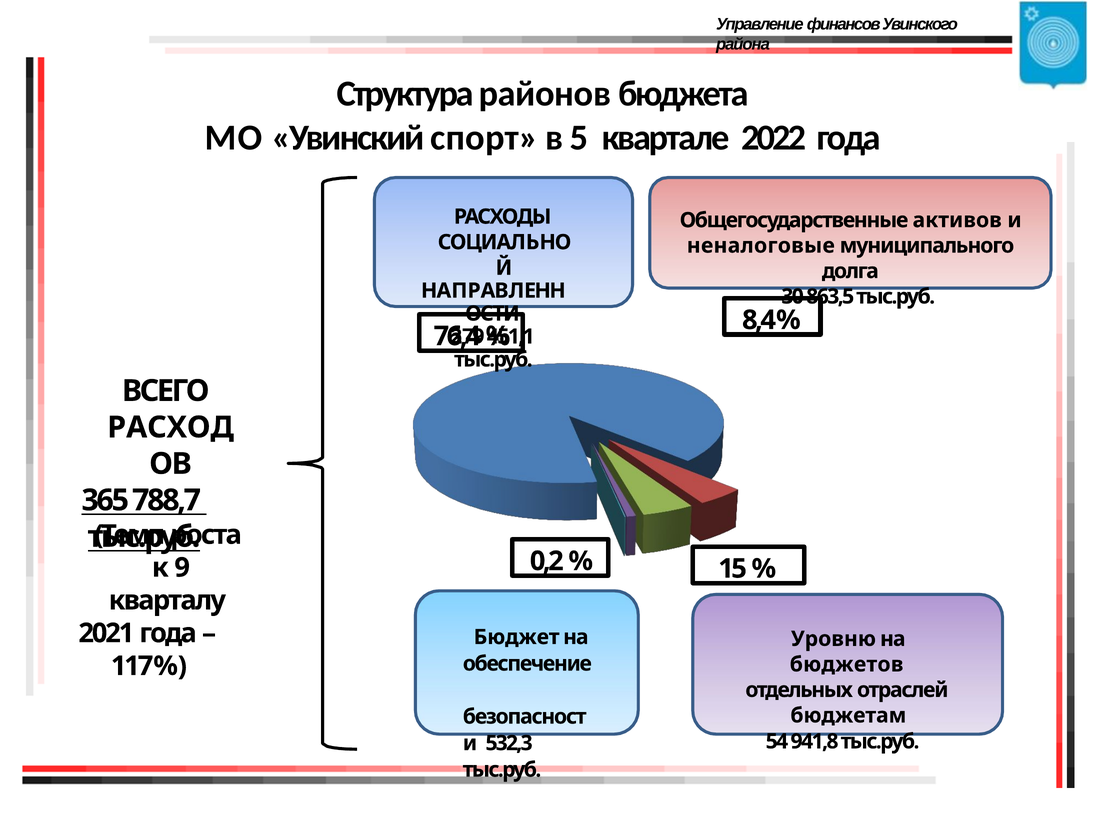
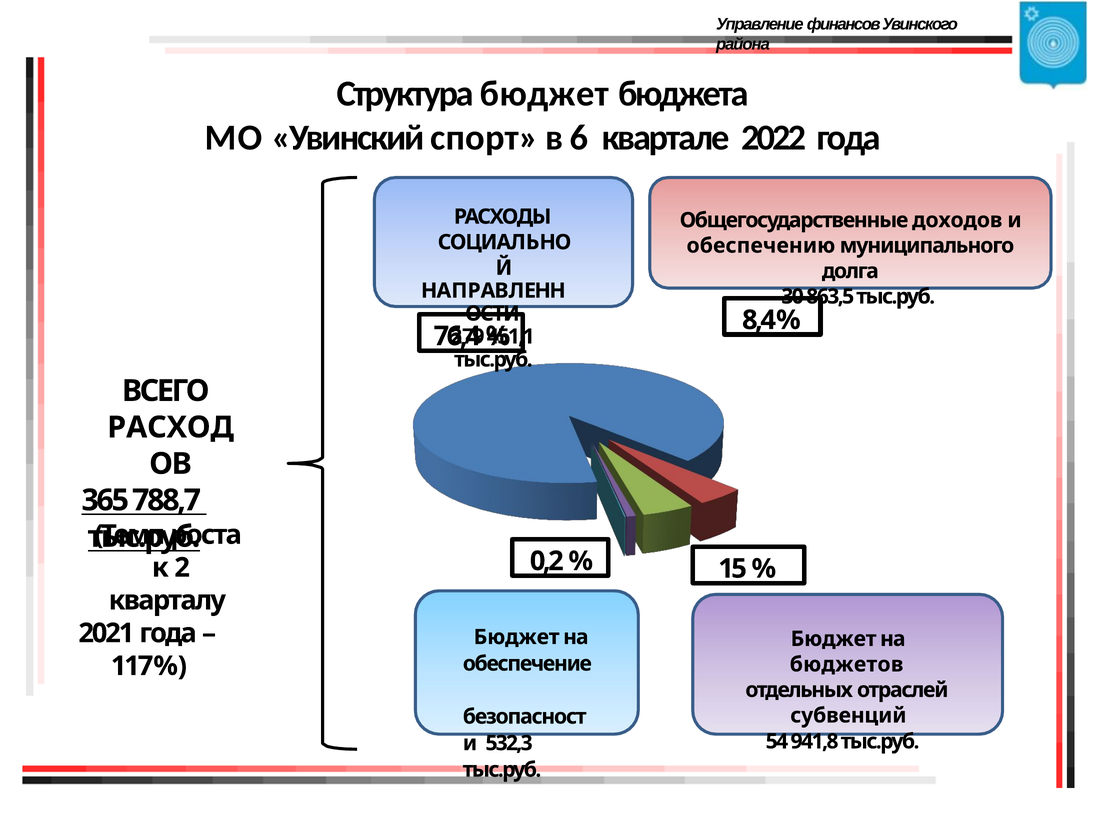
Структура районов: районов -> бюджет
5: 5 -> 6
активов: активов -> доходов
неналоговые: неналоговые -> обеспечению
9: 9 -> 2
Уровню at (833, 639): Уровню -> Бюджет
бюджетам: бюджетам -> субвенций
